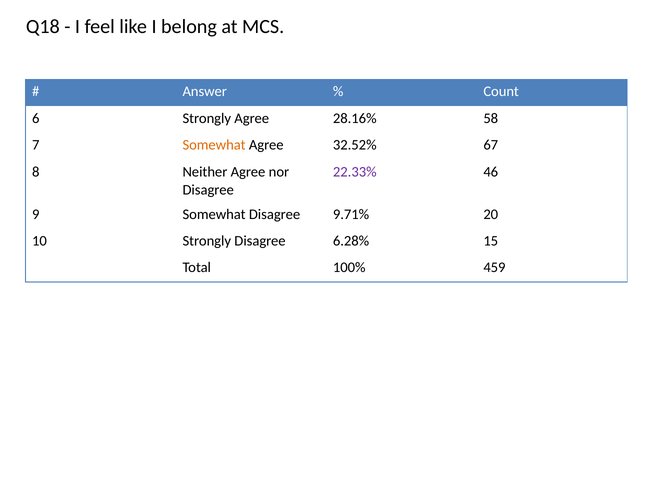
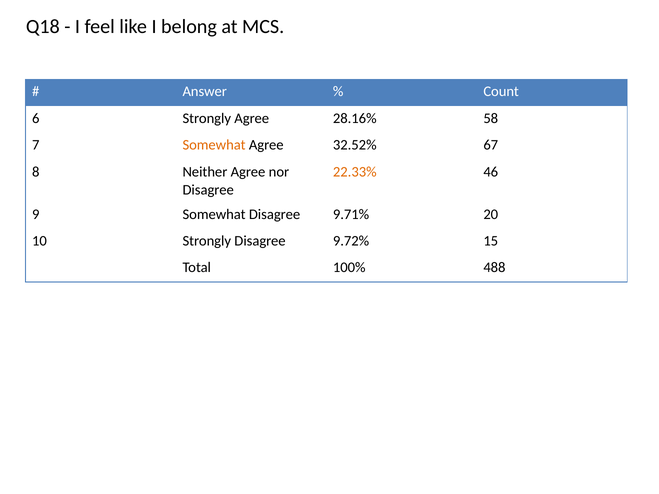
22.33% colour: purple -> orange
6.28%: 6.28% -> 9.72%
459: 459 -> 488
